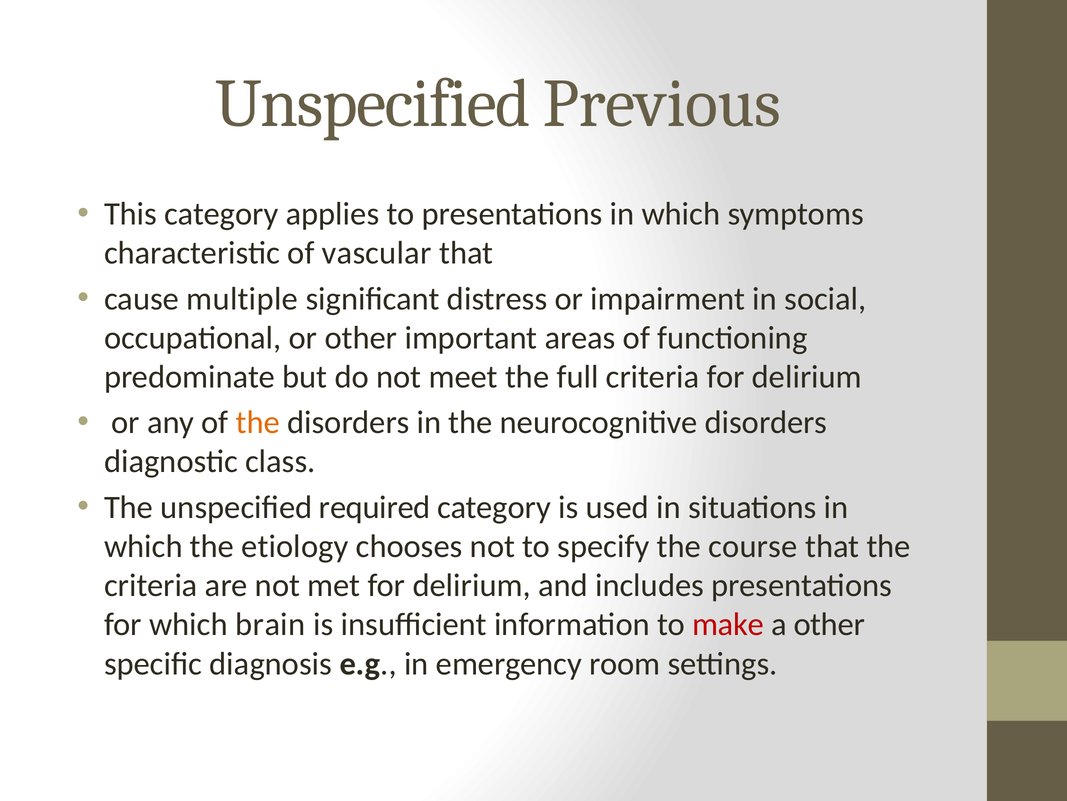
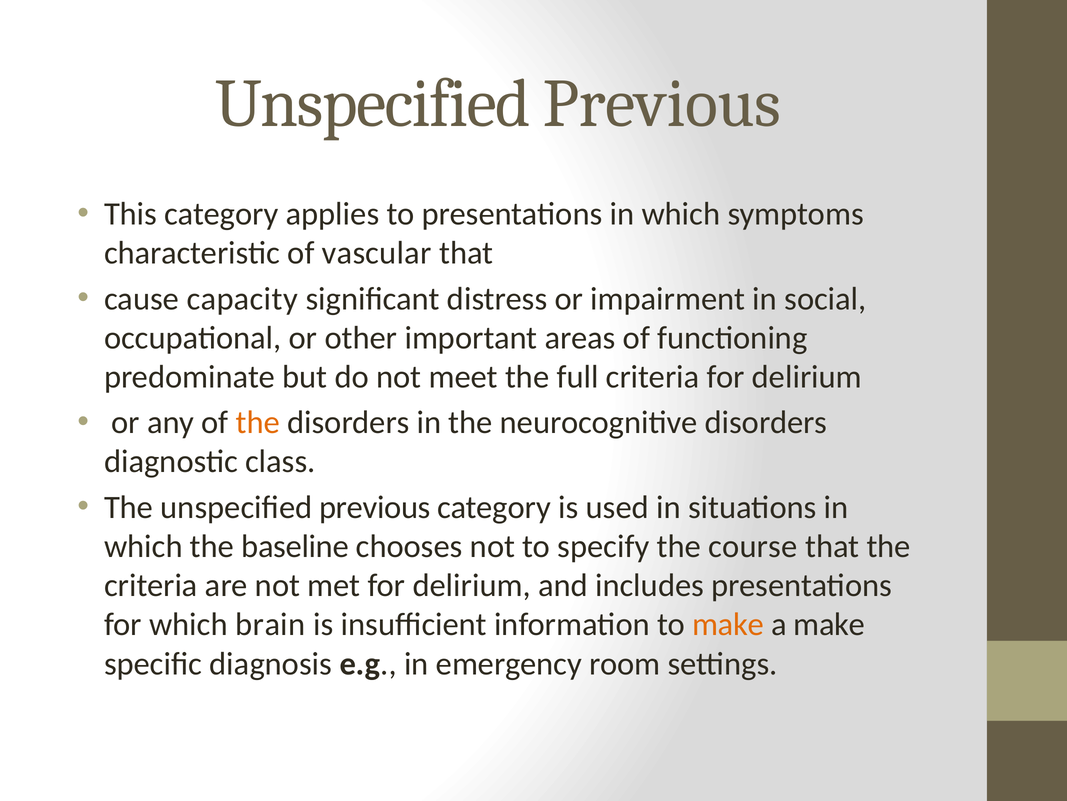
multiple: multiple -> capacity
The unspecified required: required -> previous
etiology: etiology -> baseline
make at (728, 624) colour: red -> orange
a other: other -> make
